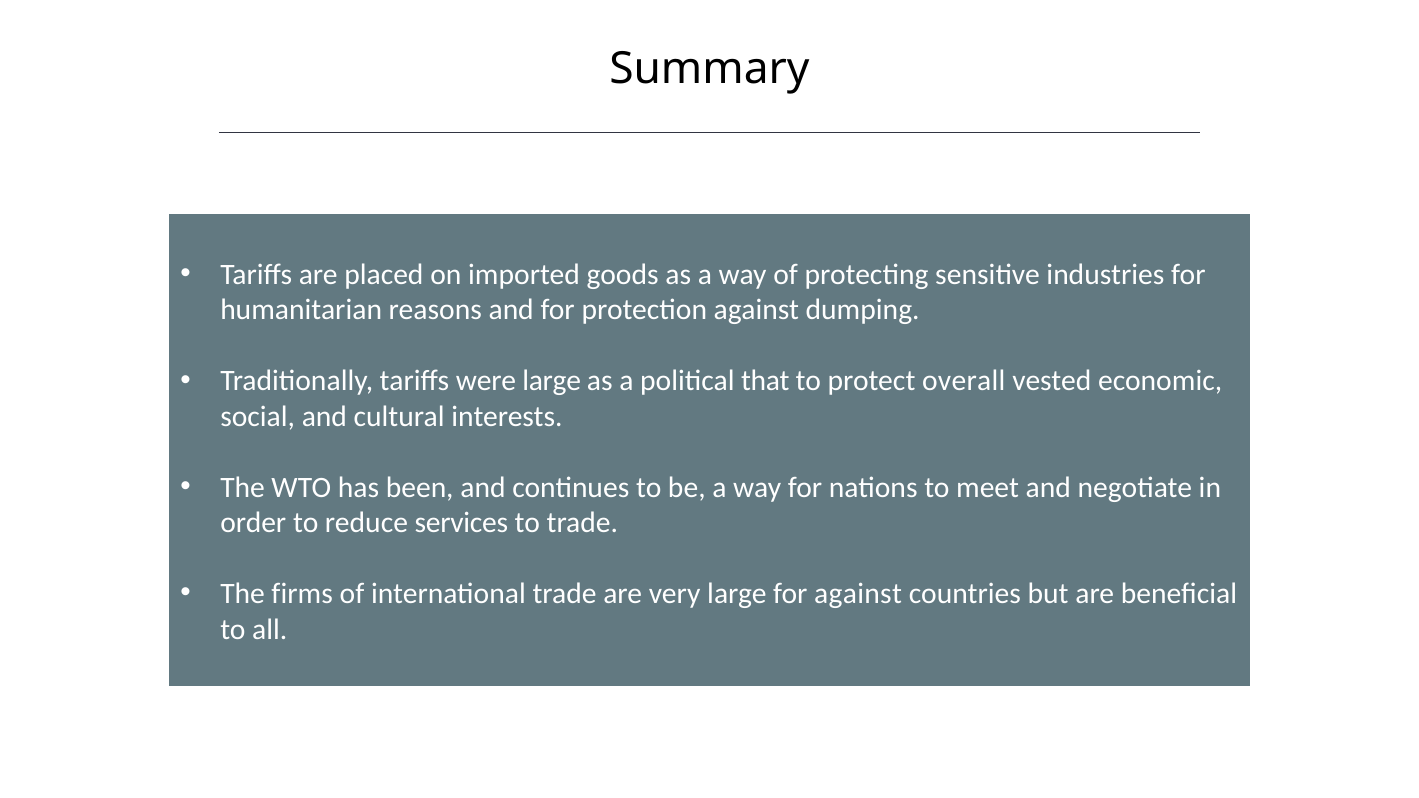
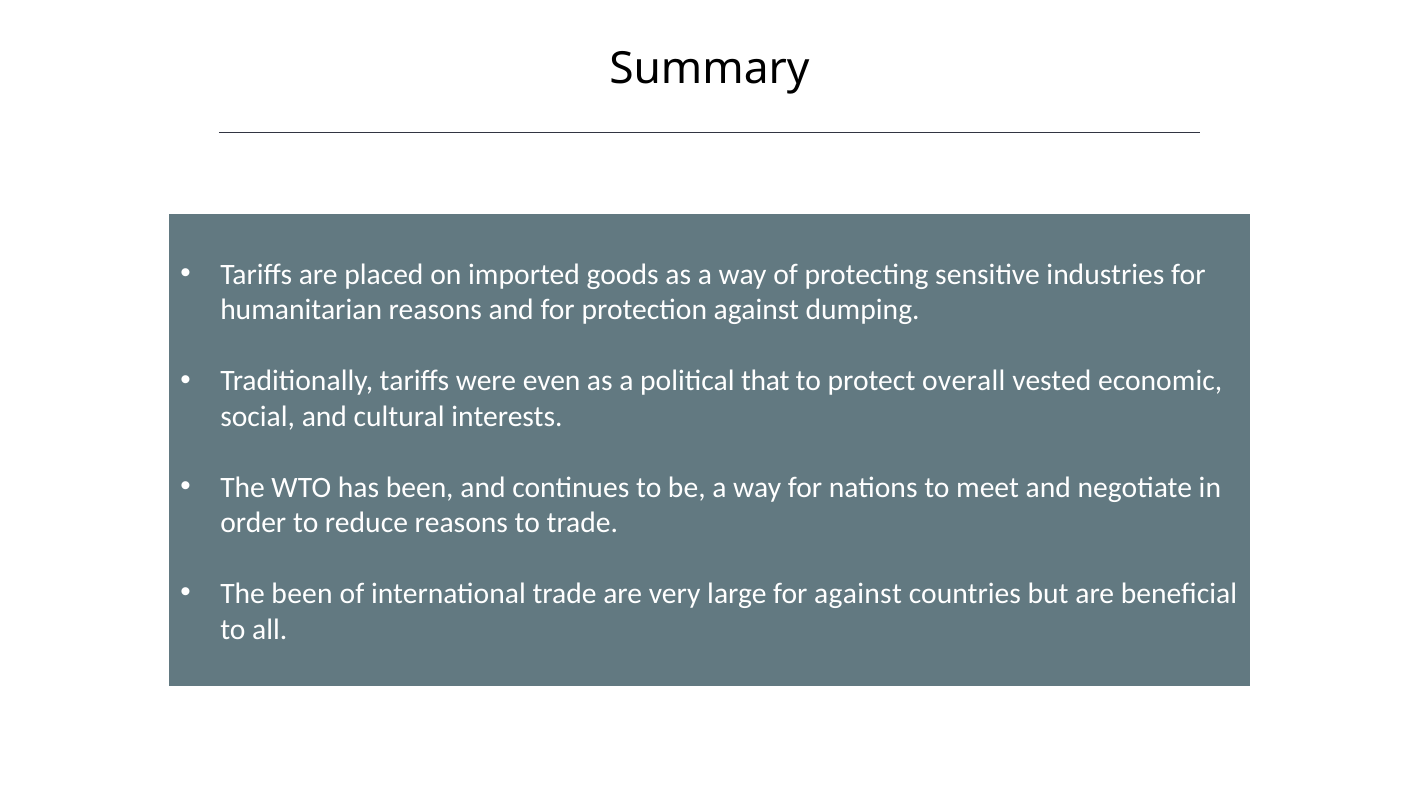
were large: large -> even
reduce services: services -> reasons
The firms: firms -> been
